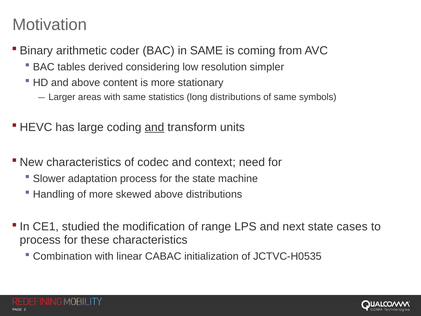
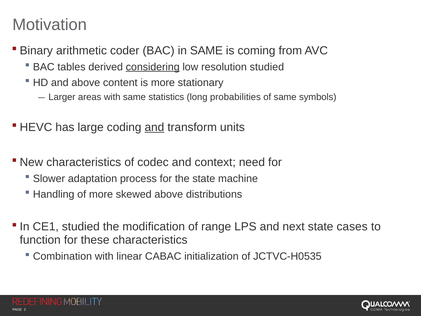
considering underline: none -> present
resolution simpler: simpler -> studied
long distributions: distributions -> probabilities
process at (40, 240): process -> function
